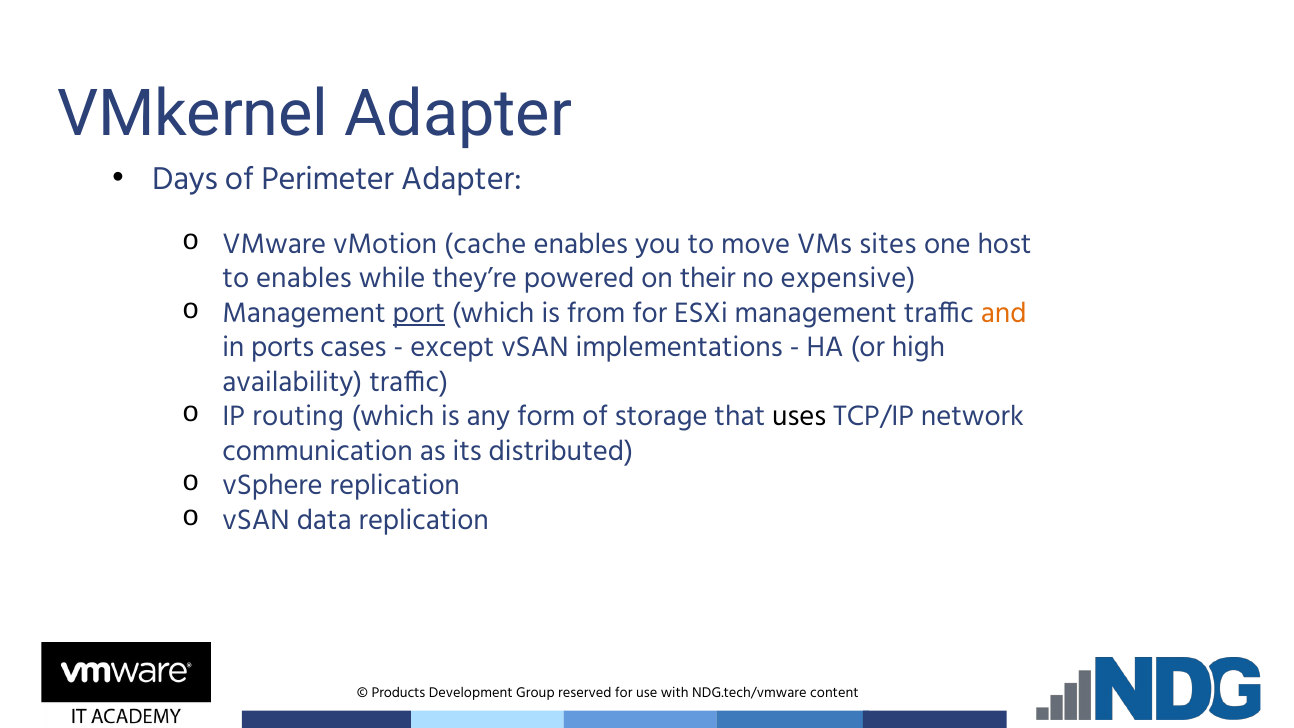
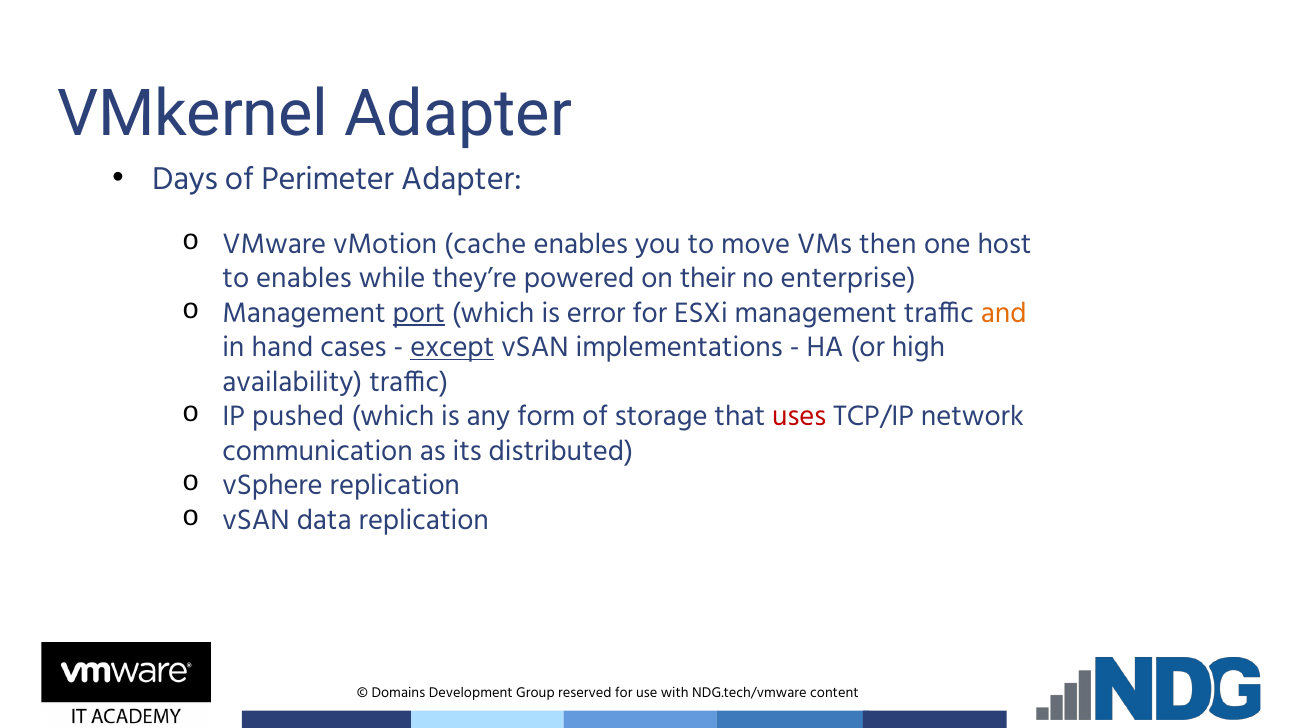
sites: sites -> then
expensive: expensive -> enterprise
from: from -> error
ports: ports -> hand
except underline: none -> present
routing: routing -> pushed
uses colour: black -> red
Products: Products -> Domains
